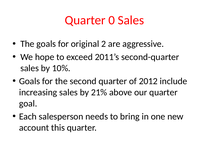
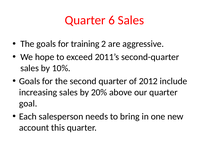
0: 0 -> 6
original: original -> training
21%: 21% -> 20%
